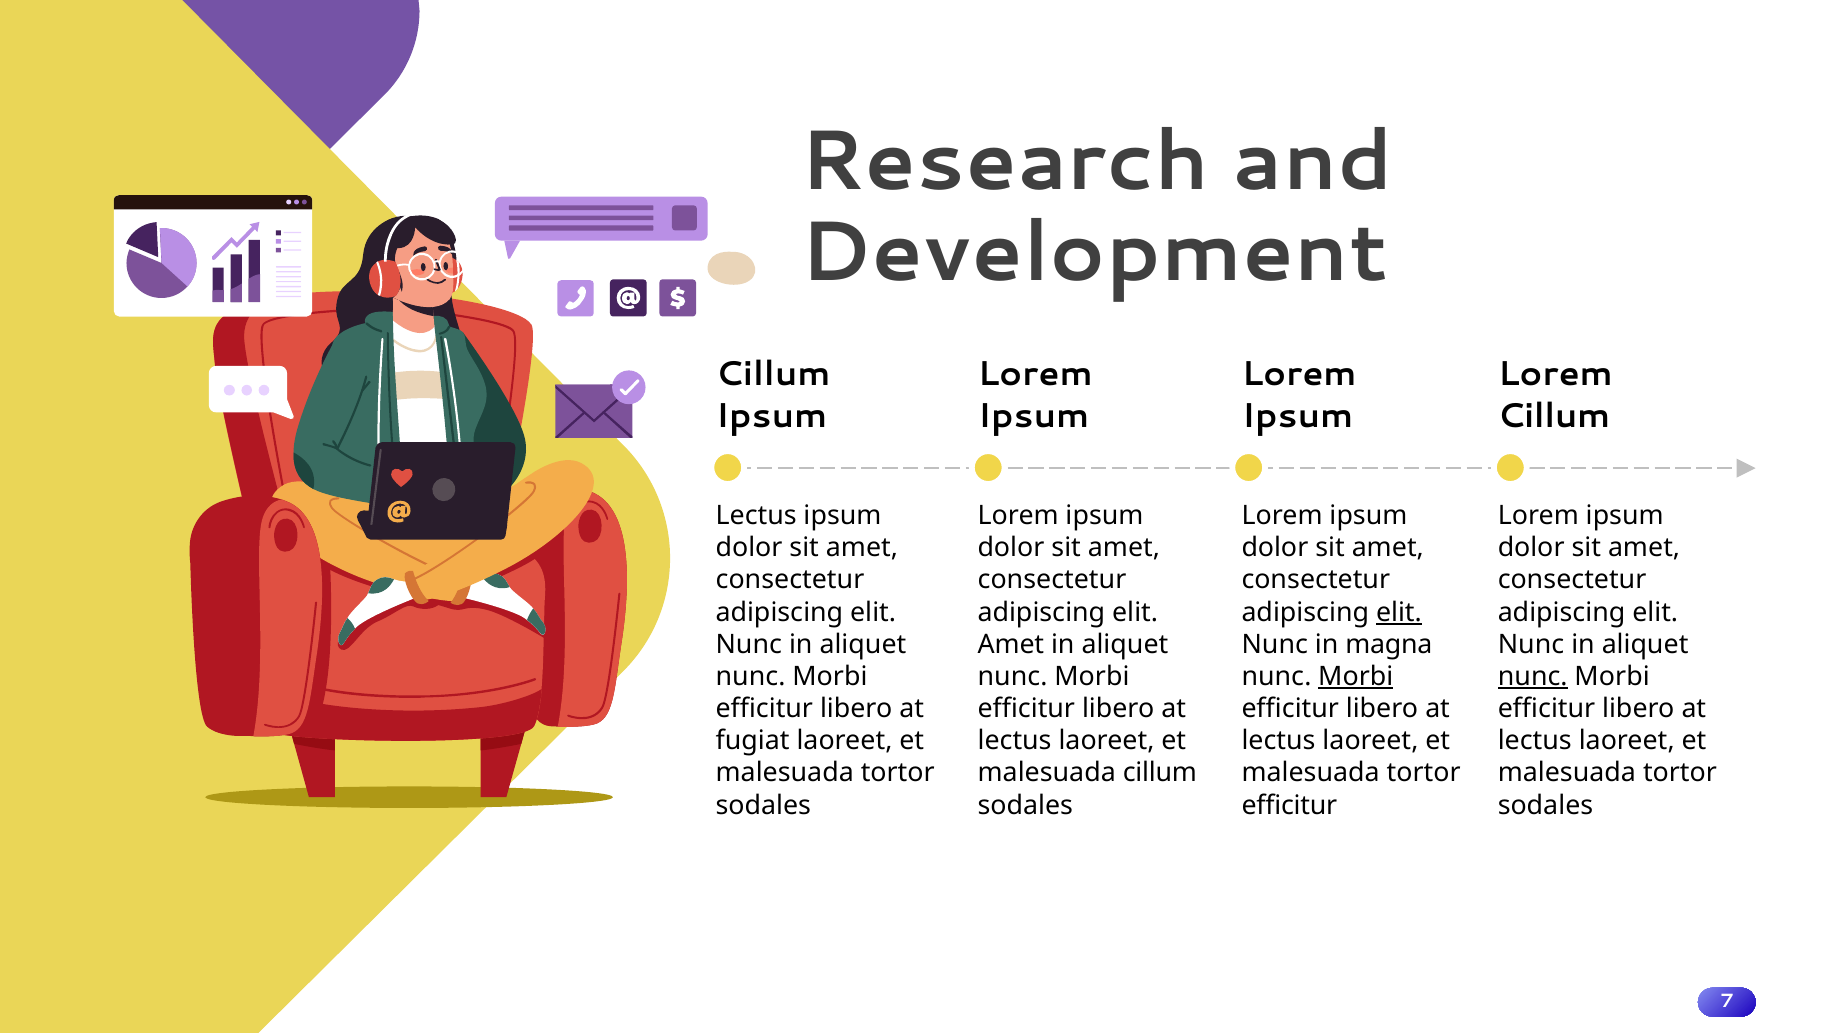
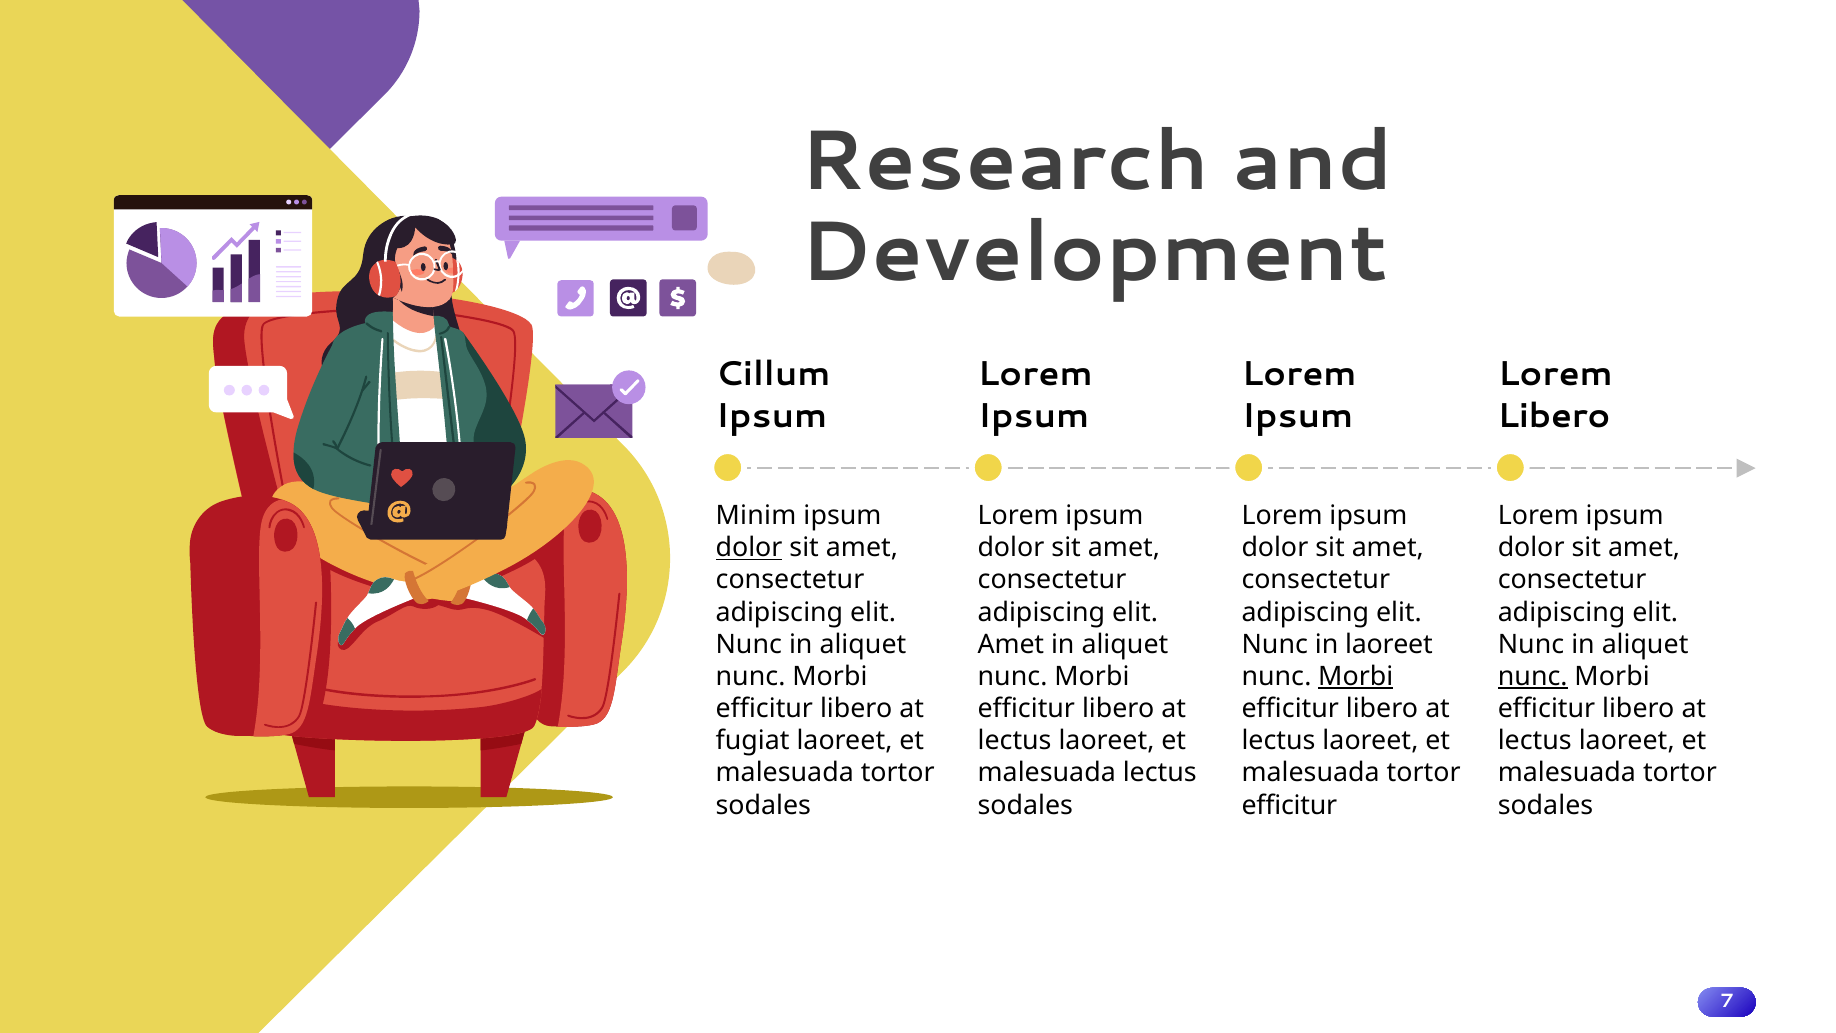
Cillum at (1554, 416): Cillum -> Libero
Lectus at (756, 516): Lectus -> Minim
dolor at (749, 548) underline: none -> present
elit at (1399, 612) underline: present -> none
in magna: magna -> laoreet
malesuada cillum: cillum -> lectus
